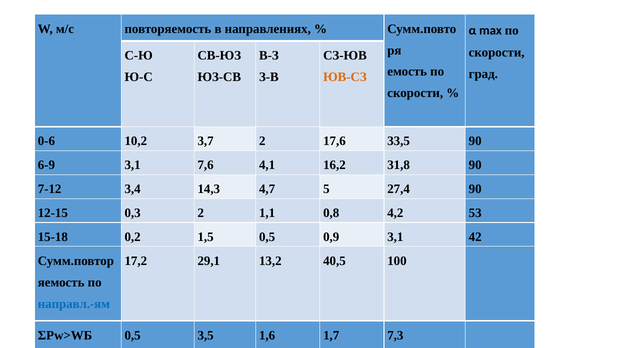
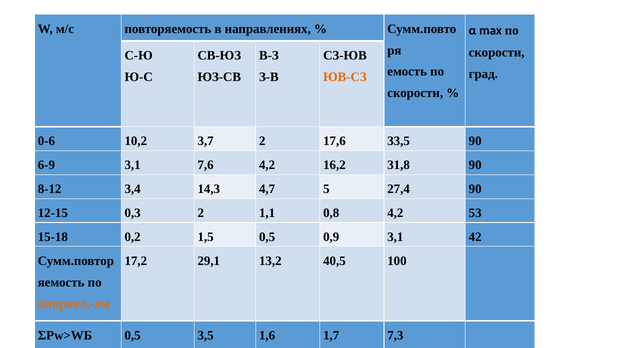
7,6 4,1: 4,1 -> 4,2
7-12: 7-12 -> 8-12
направл.-ям colour: blue -> orange
